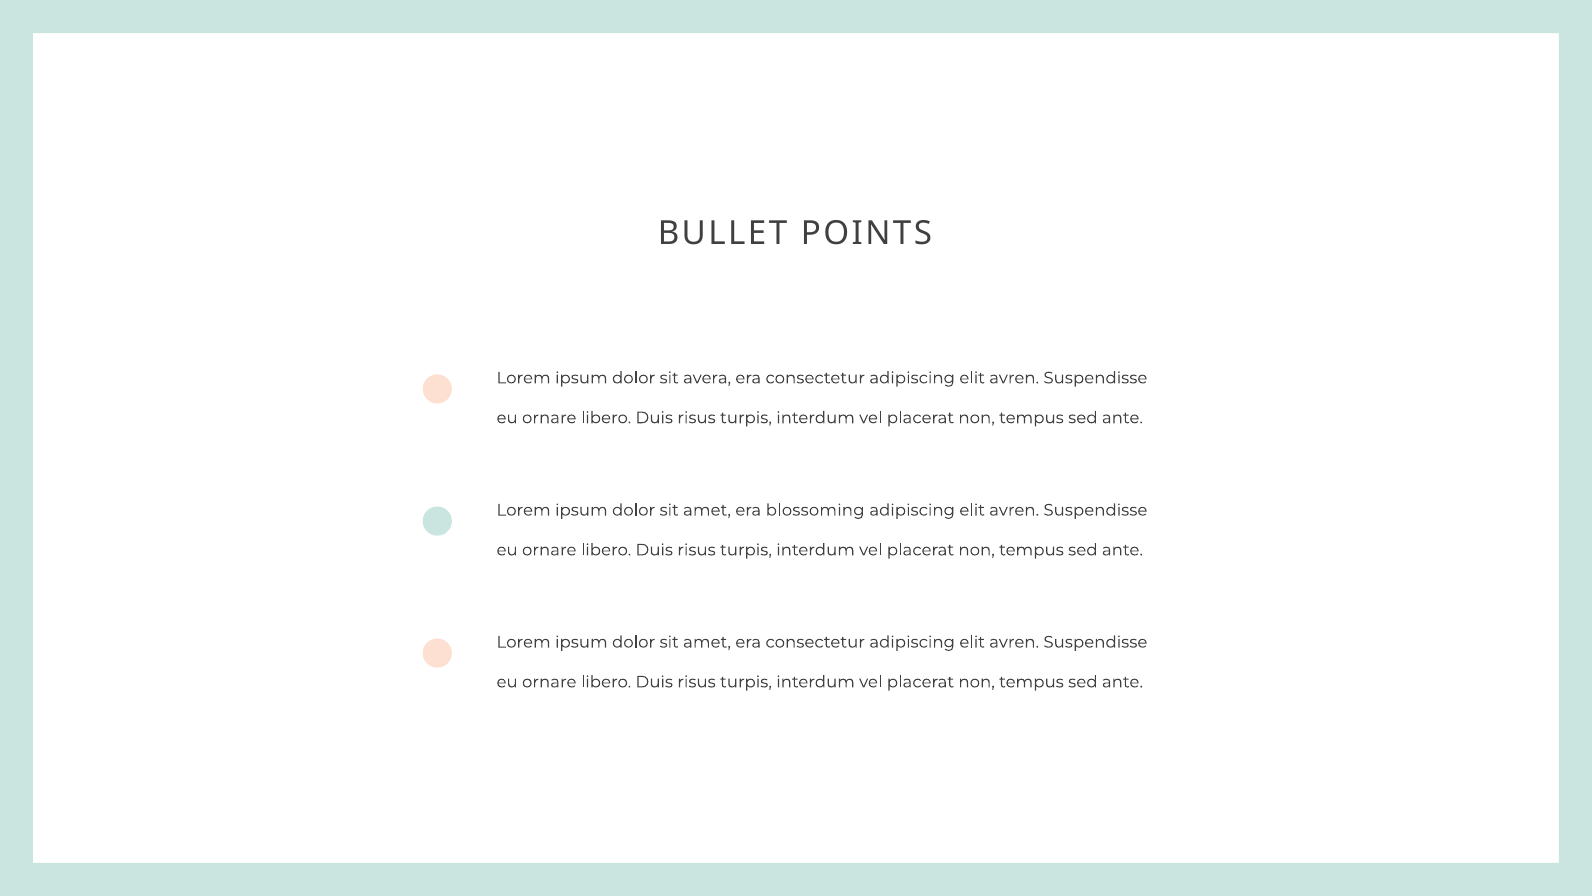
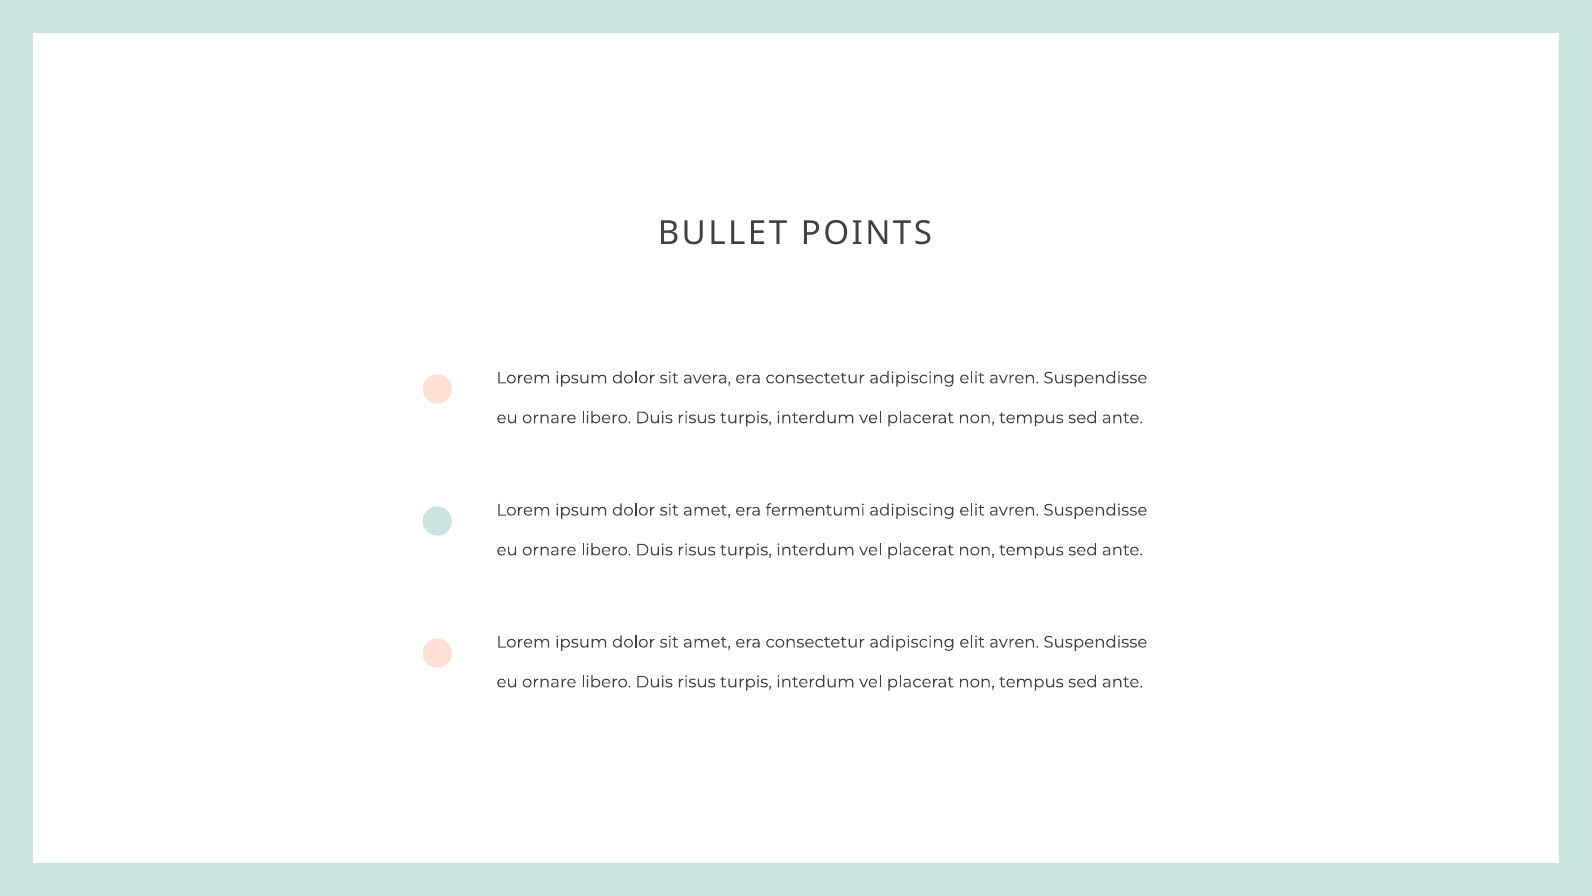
blossoming: blossoming -> fermentumi
